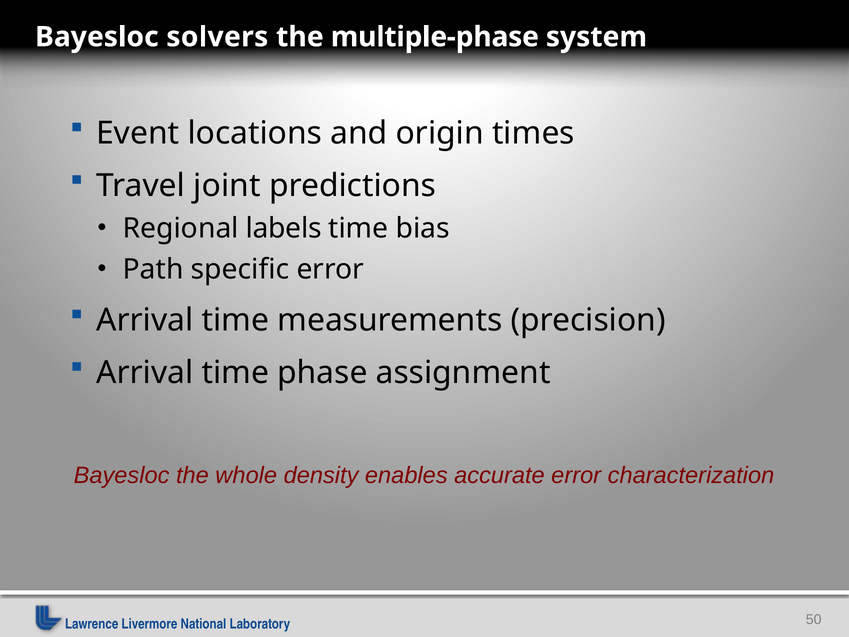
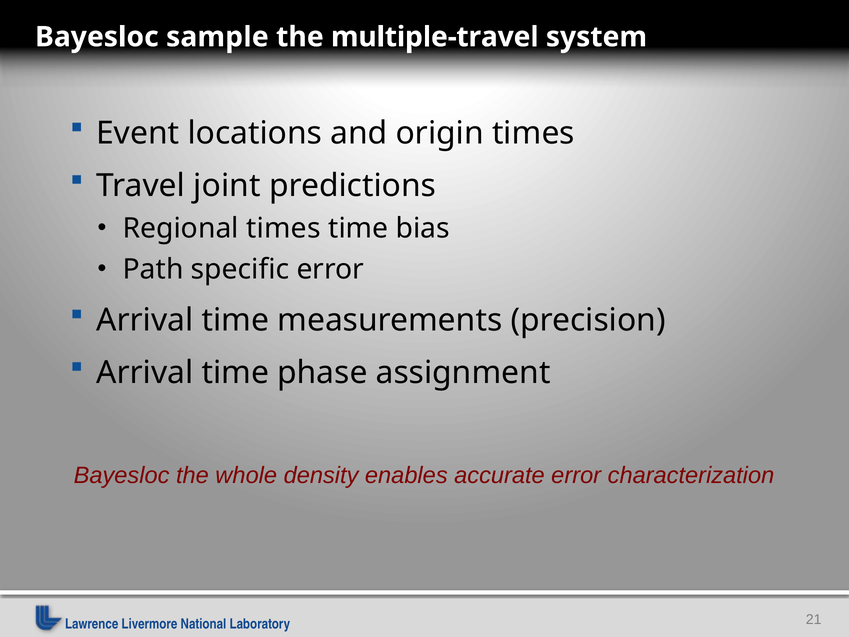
solvers: solvers -> sample
multiple-phase: multiple-phase -> multiple-travel
Regional labels: labels -> times
50: 50 -> 21
